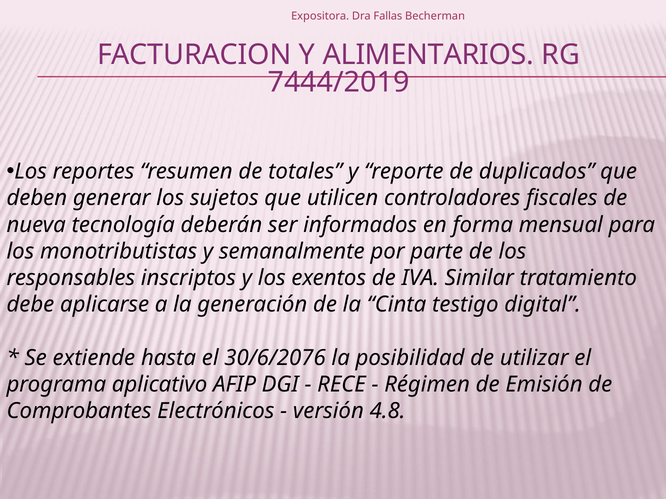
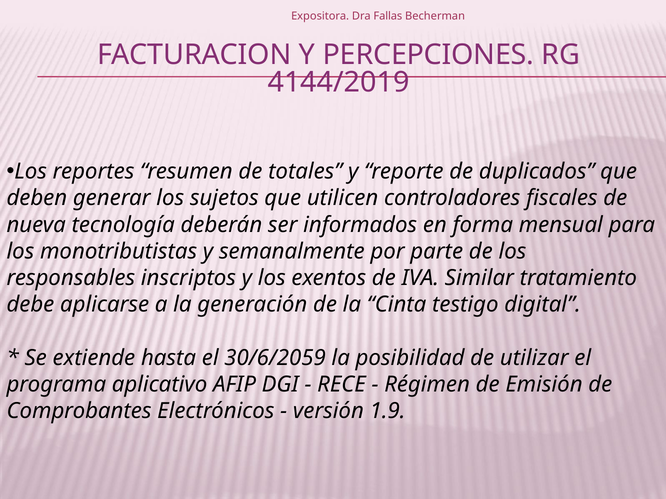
ALIMENTARIOS: ALIMENTARIOS -> PERCEPCIONES
7444/2019: 7444/2019 -> 4144/2019
30/6/2076: 30/6/2076 -> 30/6/2059
4.8: 4.8 -> 1.9
